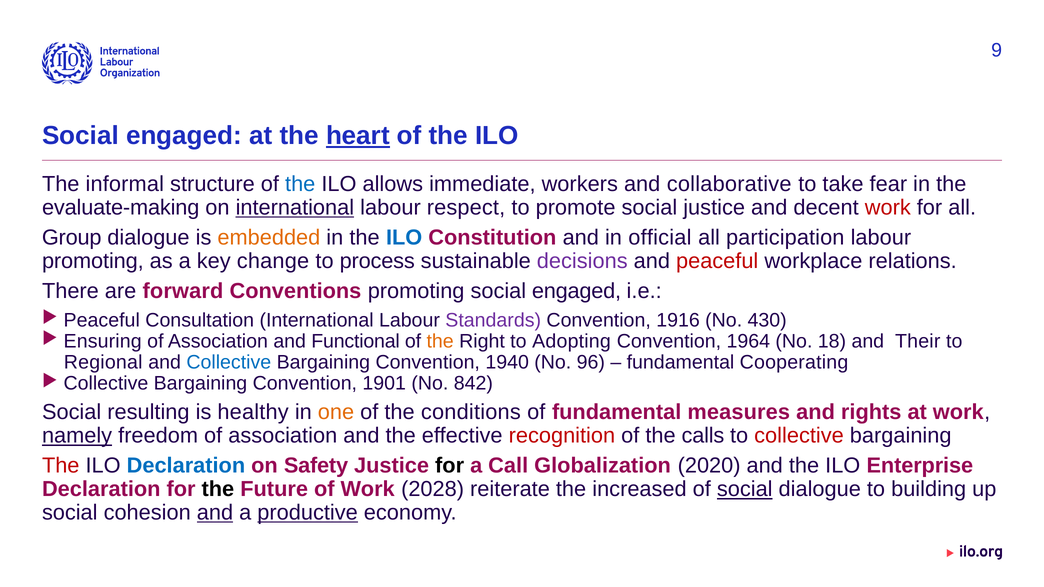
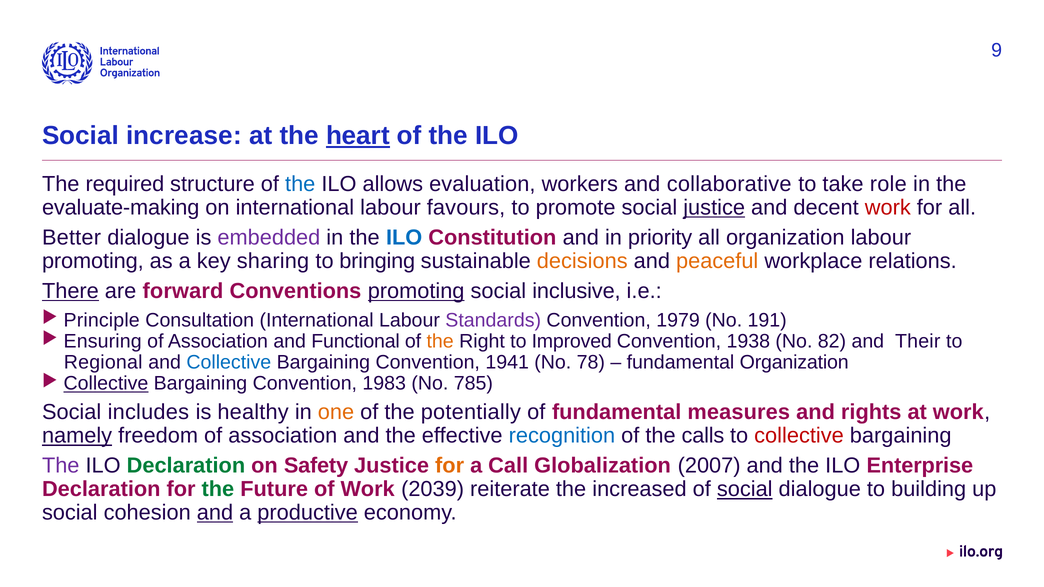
engaged at (184, 136): engaged -> increase
informal: informal -> required
immediate: immediate -> evaluation
fear: fear -> role
international at (295, 208) underline: present -> none
respect: respect -> favours
justice at (714, 208) underline: none -> present
Group: Group -> Better
embedded colour: orange -> purple
official: official -> priority
all participation: participation -> organization
change: change -> sharing
process: process -> bringing
decisions colour: purple -> orange
peaceful at (717, 261) colour: red -> orange
There underline: none -> present
promoting at (416, 291) underline: none -> present
engaged at (576, 291): engaged -> inclusive
Peaceful at (102, 320): Peaceful -> Principle
1916: 1916 -> 1979
430: 430 -> 191
Adopting: Adopting -> Improved
1964: 1964 -> 1938
18: 18 -> 82
1940: 1940 -> 1941
96: 96 -> 78
fundamental Cooperating: Cooperating -> Organization
Collective at (106, 384) underline: none -> present
1901: 1901 -> 1983
842: 842 -> 785
resulting: resulting -> includes
conditions: conditions -> potentially
recognition colour: red -> blue
The at (61, 466) colour: red -> purple
Declaration at (186, 466) colour: blue -> green
for at (450, 466) colour: black -> orange
2020: 2020 -> 2007
the at (218, 489) colour: black -> green
2028: 2028 -> 2039
